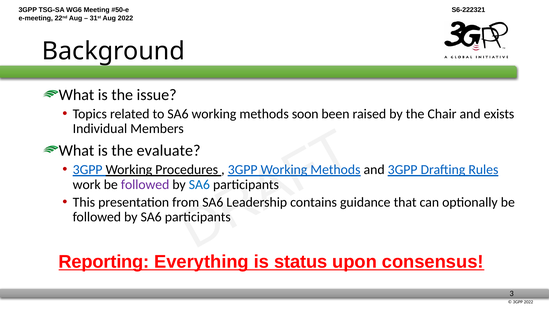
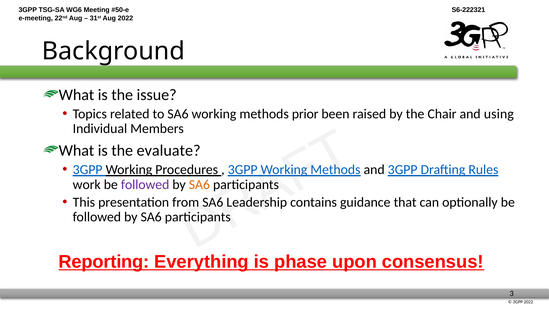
soon: soon -> prior
exists: exists -> using
SA6 at (199, 184) colour: blue -> orange
status: status -> phase
